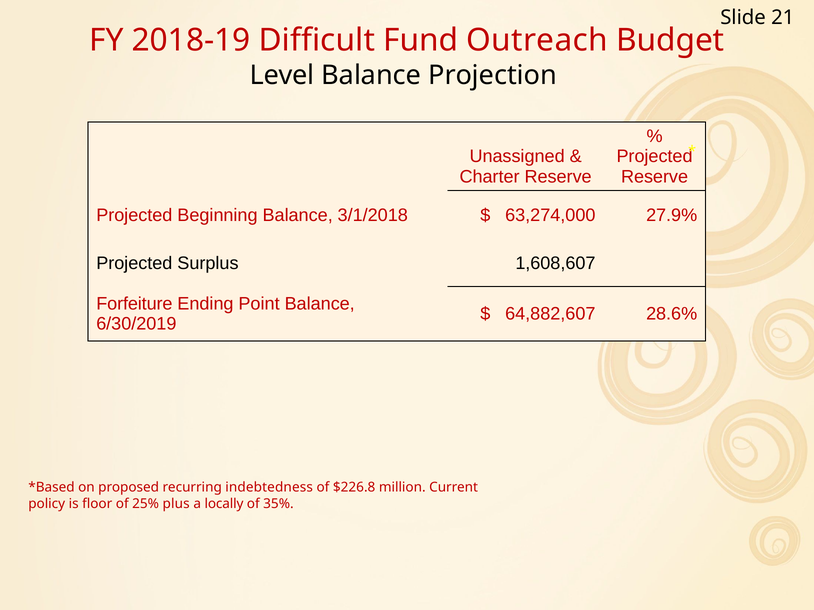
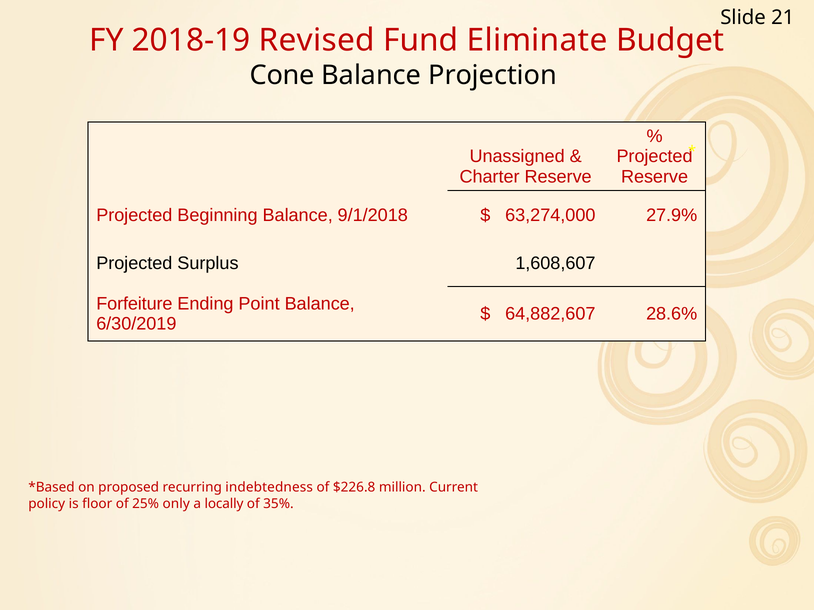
Difficult: Difficult -> Revised
Outreach: Outreach -> Eliminate
Level: Level -> Cone
3/1/2018: 3/1/2018 -> 9/1/2018
plus: plus -> only
